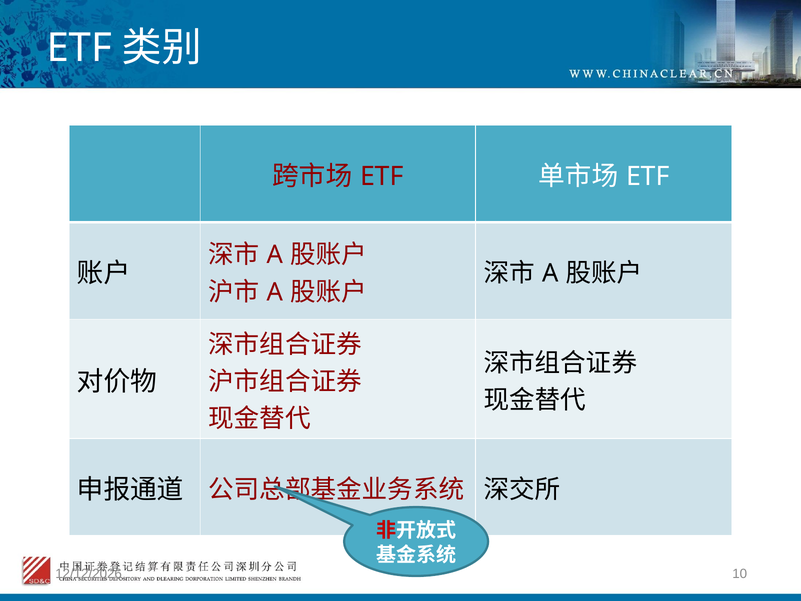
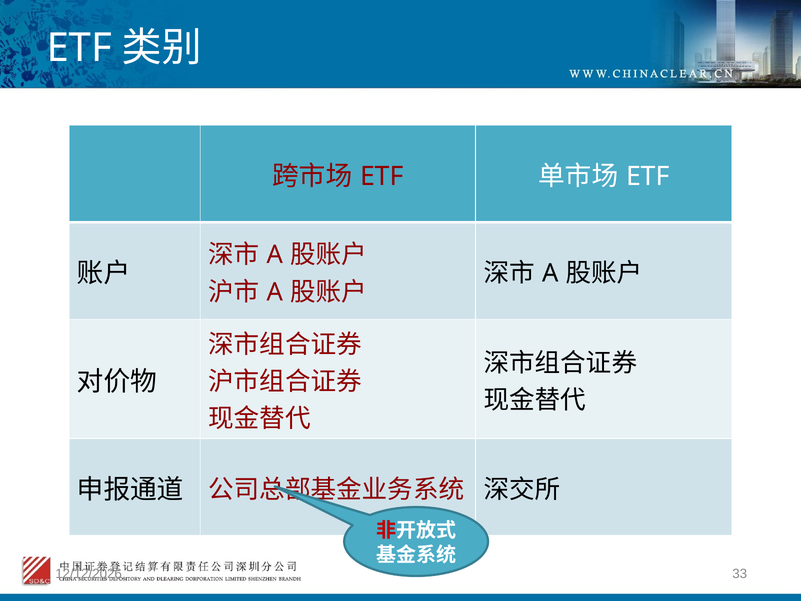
10: 10 -> 33
